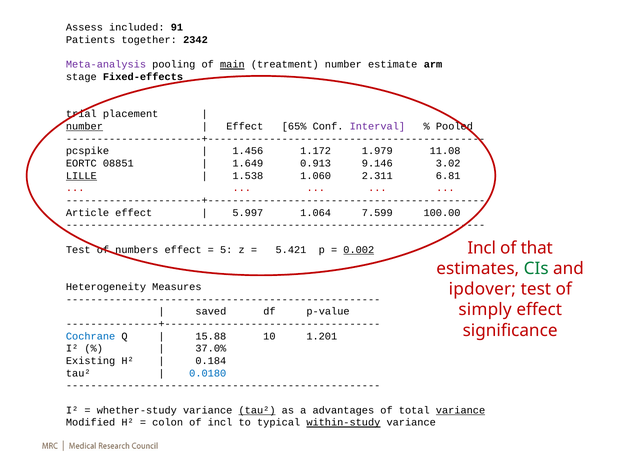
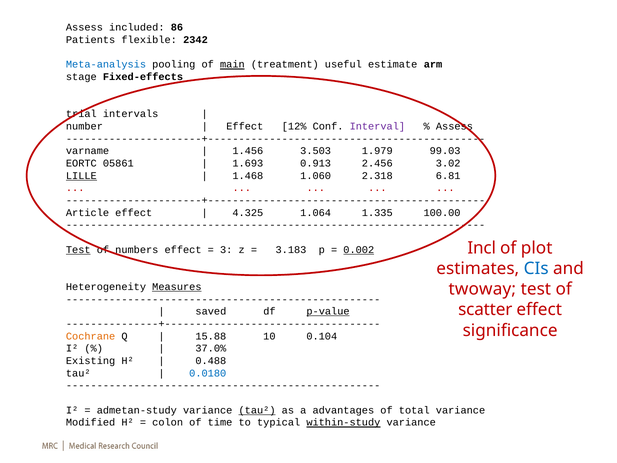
91: 91 -> 86
together: together -> flexible
Meta-analysis colour: purple -> blue
treatment number: number -> useful
placement: placement -> intervals
number at (84, 126) underline: present -> none
65%: 65% -> 12%
Pooled at (454, 126): Pooled -> Assess
pcspike: pcspike -> varname
1.172: 1.172 -> 3.503
11.08: 11.08 -> 99.03
08851: 08851 -> 05861
1.649: 1.649 -> 1.693
9.146: 9.146 -> 2.456
1.538: 1.538 -> 1.468
2.311: 2.311 -> 2.318
5.997: 5.997 -> 4.325
7.599: 7.599 -> 1.335
that: that -> plot
Test at (78, 250) underline: none -> present
5: 5 -> 3
5.421: 5.421 -> 3.183
CIs colour: green -> blue
Measures underline: none -> present
ipdover: ipdover -> twoway
simply: simply -> scatter
p-value underline: none -> present
Cochrane colour: blue -> orange
1.201: 1.201 -> 0.104
0.184: 0.184 -> 0.488
whether-study: whether-study -> admetan-study
variance at (461, 410) underline: present -> none
of incl: incl -> time
